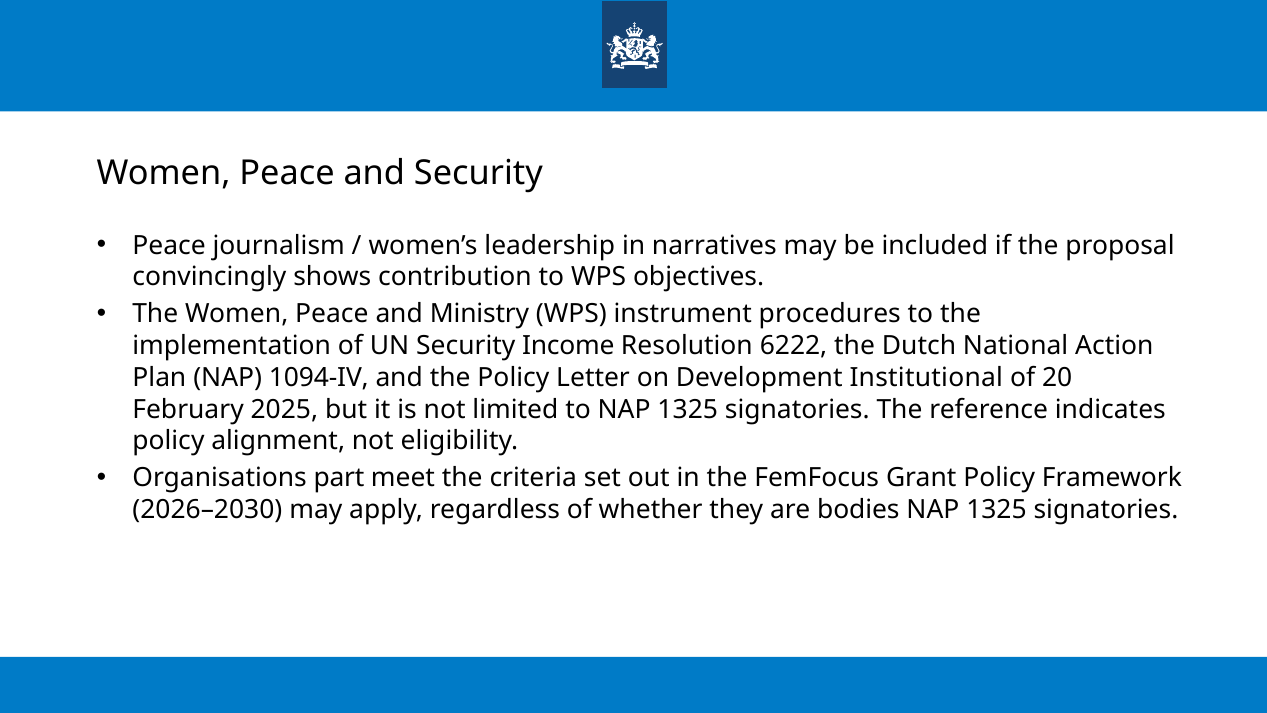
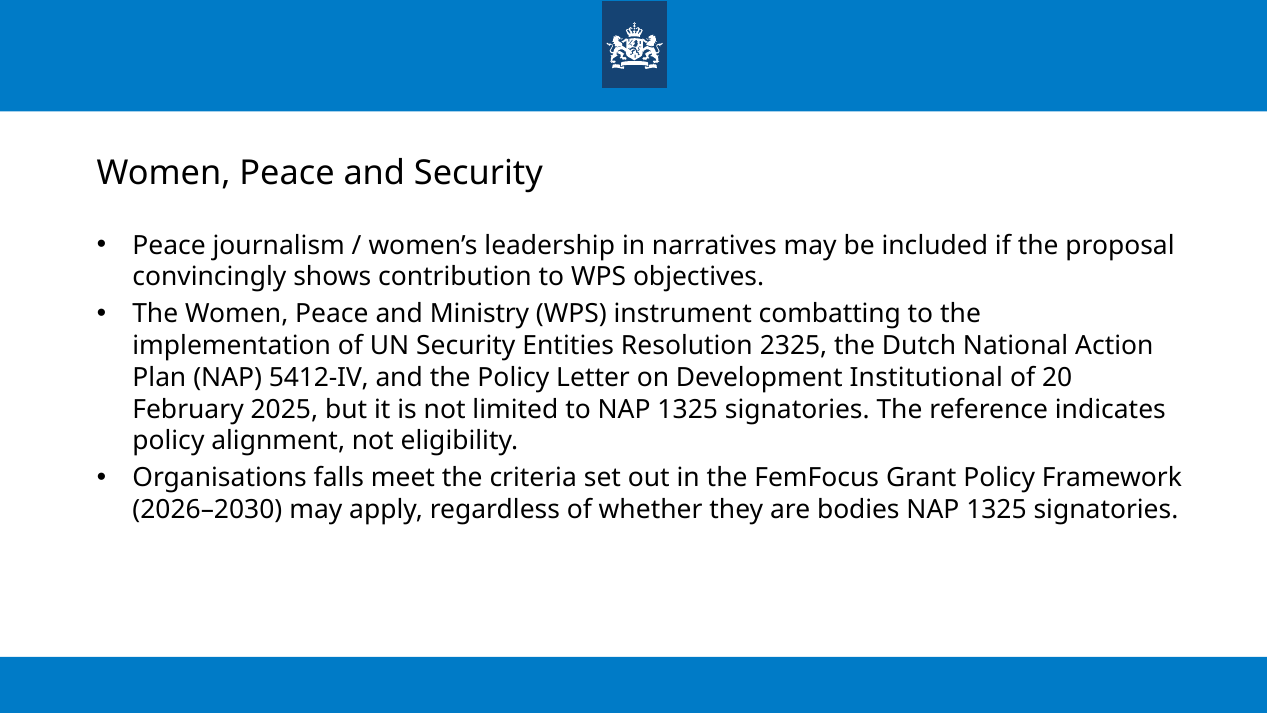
procedures: procedures -> combatting
Income: Income -> Entities
6222: 6222 -> 2325
1094-IV: 1094-IV -> 5412-IV
part: part -> falls
